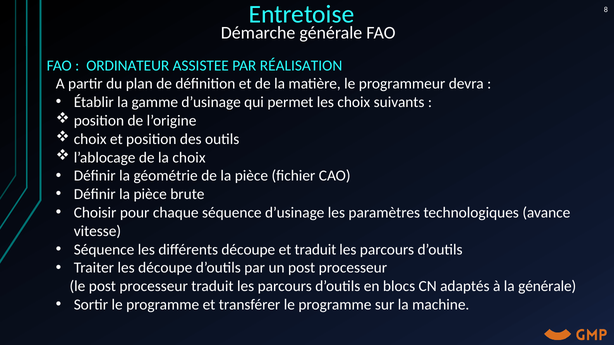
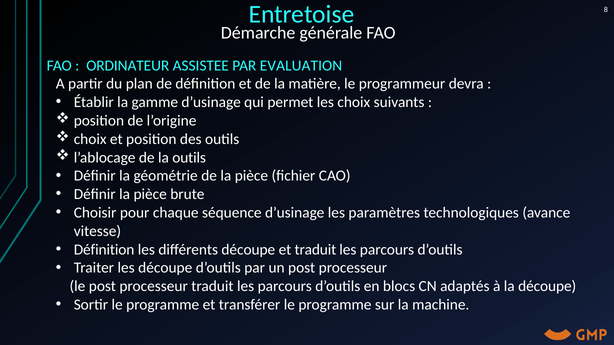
RÉALISATION: RÉALISATION -> EVALUATION
la choix: choix -> outils
Séquence at (104, 250): Séquence -> Définition
la générale: générale -> découpe
